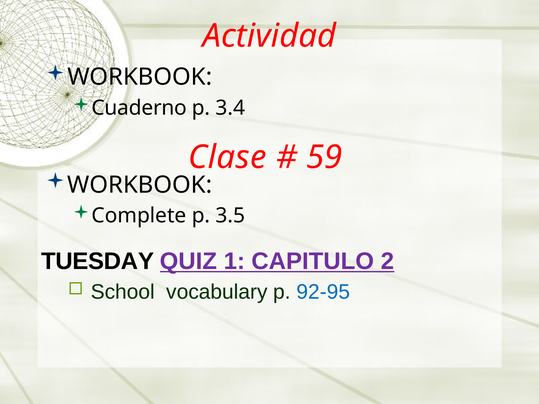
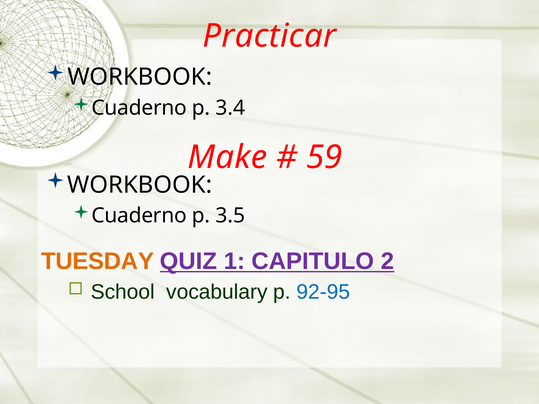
Actividad: Actividad -> Practicar
Clase: Clase -> Make
Complete at (139, 216): Complete -> Cuaderno
TUESDAY colour: black -> orange
